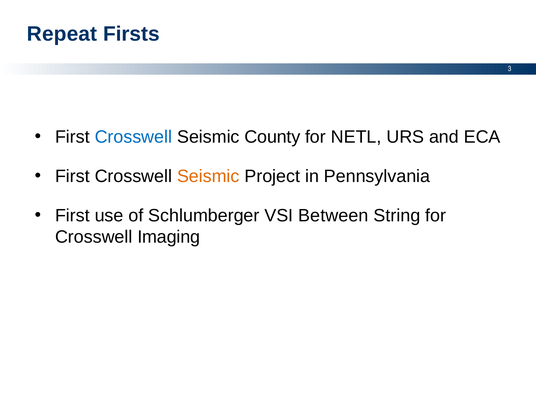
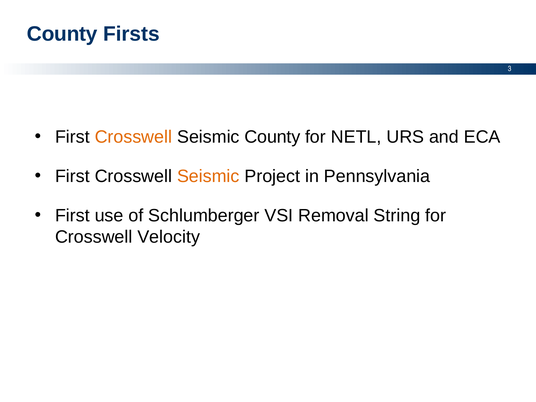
Repeat at (62, 34): Repeat -> County
Crosswell at (133, 137) colour: blue -> orange
Between: Between -> Removal
Imaging: Imaging -> Velocity
